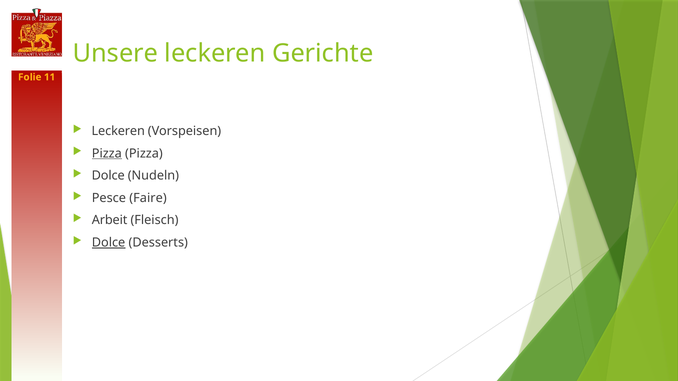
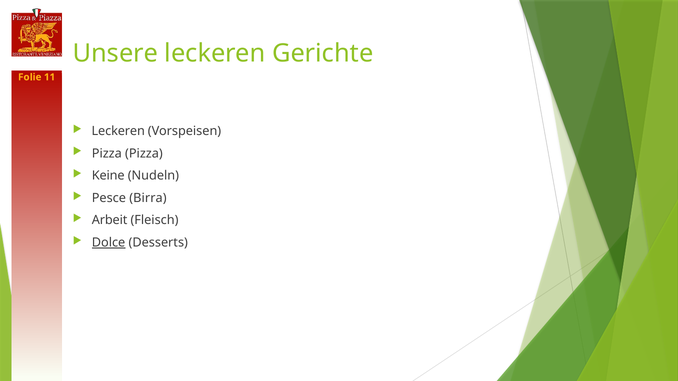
Pizza at (107, 154) underline: present -> none
Dolce at (108, 176): Dolce -> Keine
Faire: Faire -> Birra
